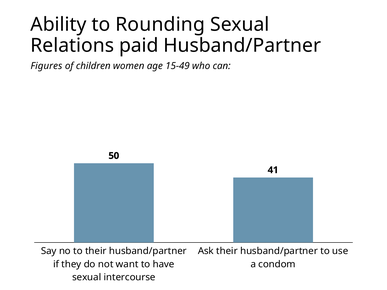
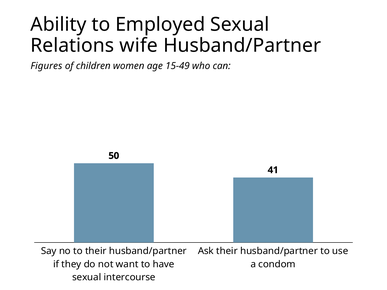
Rounding: Rounding -> Employed
paid: paid -> wife
